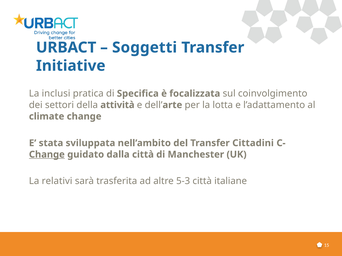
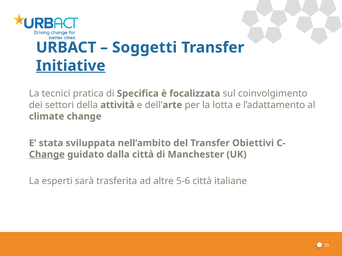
Initiative underline: none -> present
inclusi: inclusi -> tecnici
Cittadini: Cittadini -> Obiettivi
relativi: relativi -> esperti
5-3: 5-3 -> 5-6
